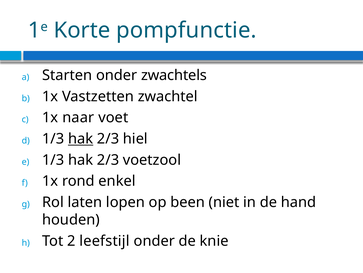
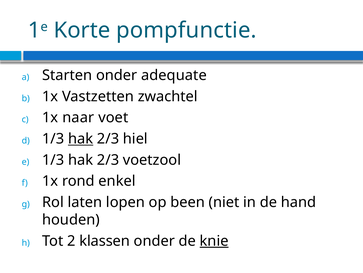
zwachtels: zwachtels -> adequate
leefstijl: leefstijl -> klassen
knie underline: none -> present
